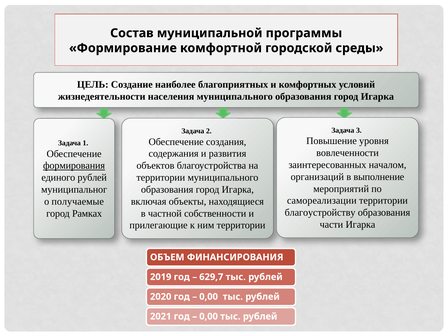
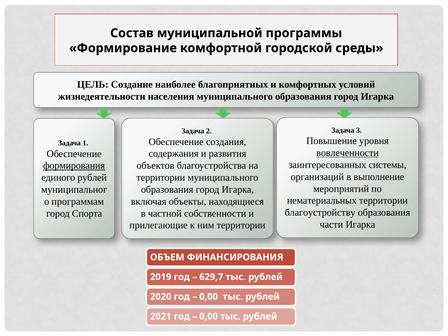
вовлеченности underline: none -> present
началом: началом -> системы
самореализации: самореализации -> нематериальных
получаемые: получаемые -> программам
Рамках: Рамках -> Спорта
